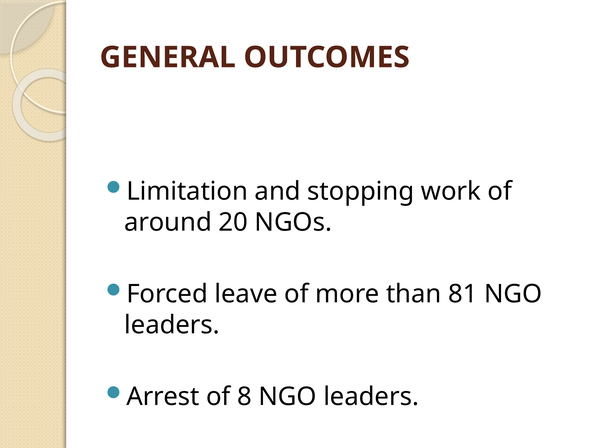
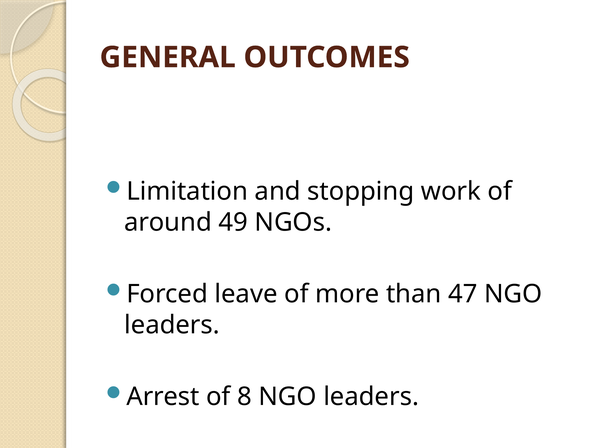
20: 20 -> 49
81: 81 -> 47
